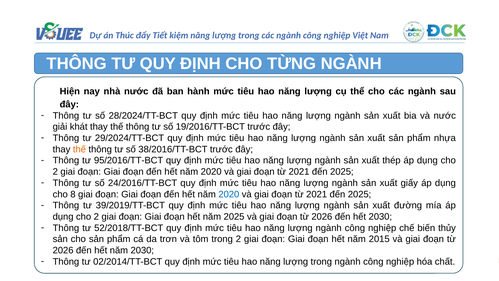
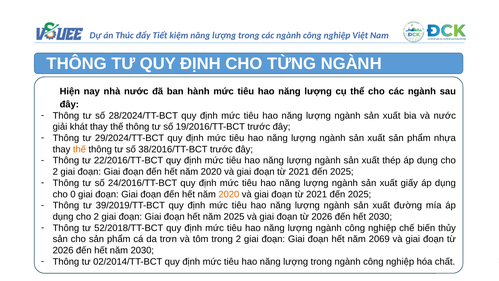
95/2016/TT-BCT: 95/2016/TT-BCT -> 22/2016/TT-BCT
8: 8 -> 0
2020 at (229, 194) colour: blue -> orange
2015: 2015 -> 2069
